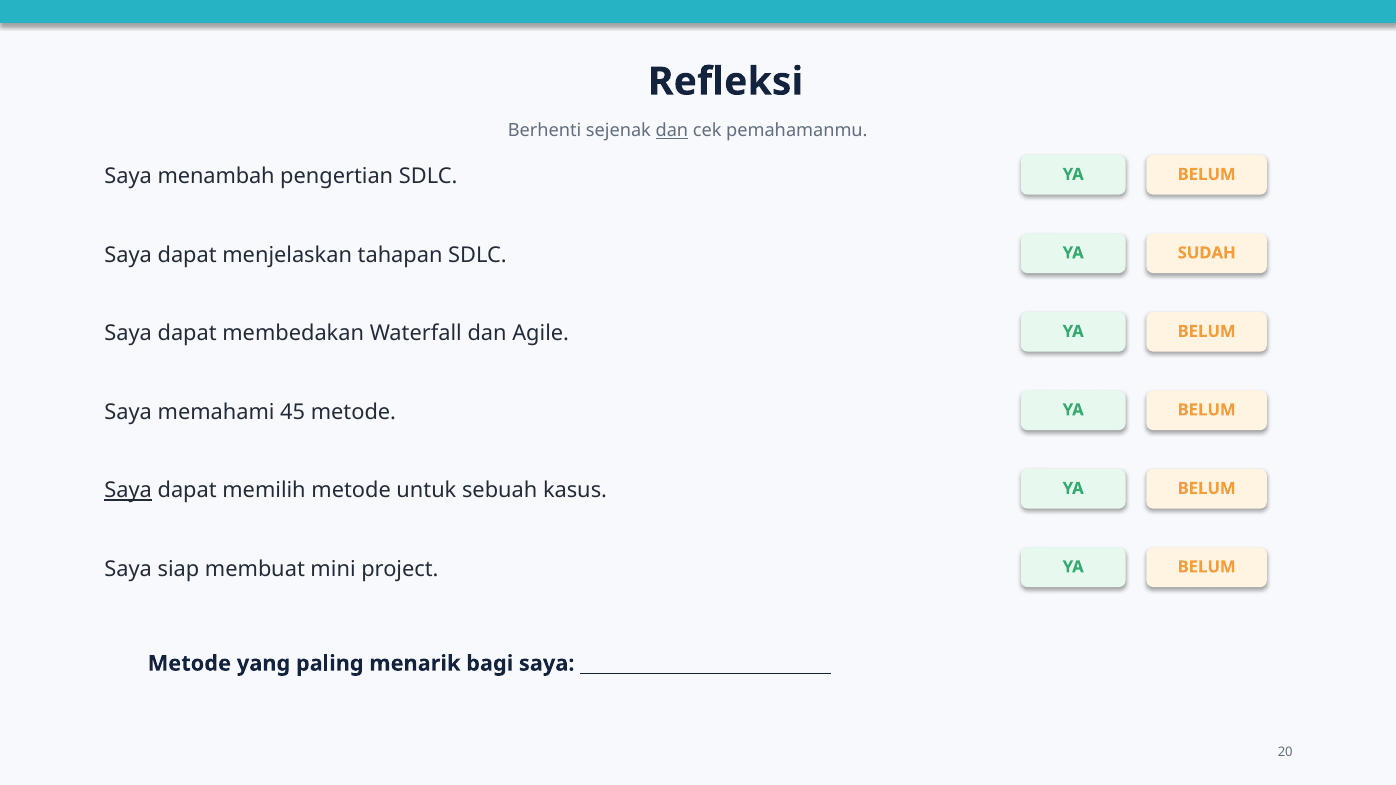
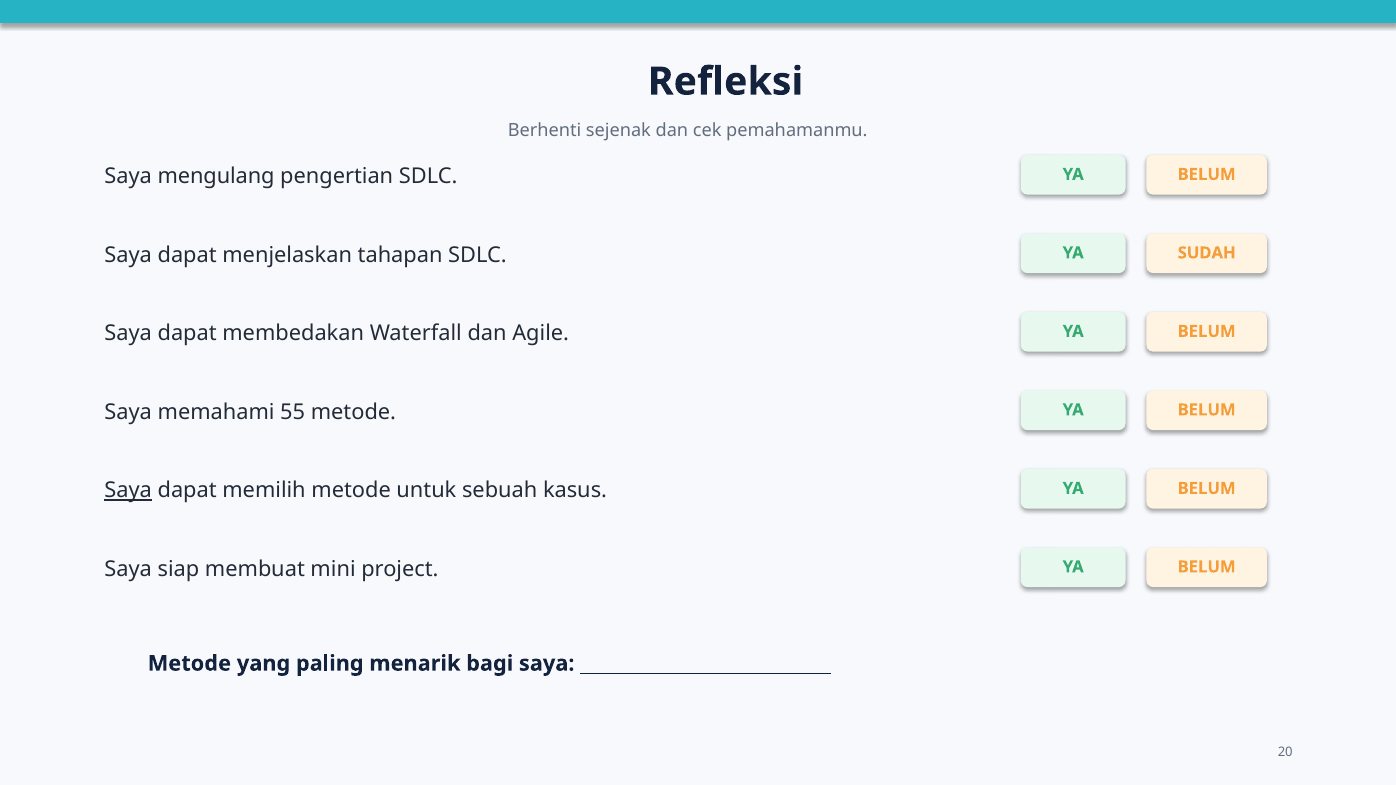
dan at (672, 130) underline: present -> none
menambah: menambah -> mengulang
45: 45 -> 55
